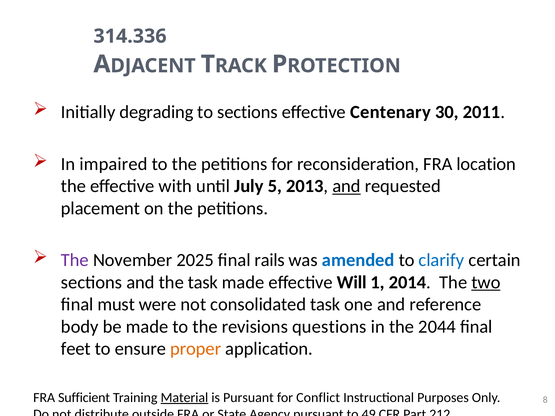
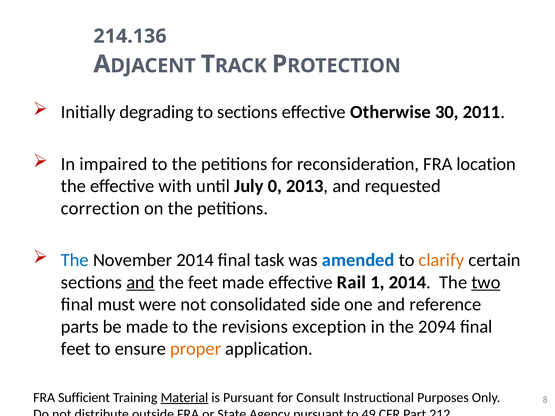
314.336: 314.336 -> 214.136
Centenary: Centenary -> Otherwise
5: 5 -> 0
and at (347, 186) underline: present -> none
placement: placement -> correction
The at (75, 260) colour: purple -> blue
November 2025: 2025 -> 2014
rails: rails -> task
clarify colour: blue -> orange
and at (140, 282) underline: none -> present
the task: task -> feet
Will: Will -> Rail
consolidated task: task -> side
body: body -> parts
questions: questions -> exception
2044: 2044 -> 2094
Conflict: Conflict -> Consult
